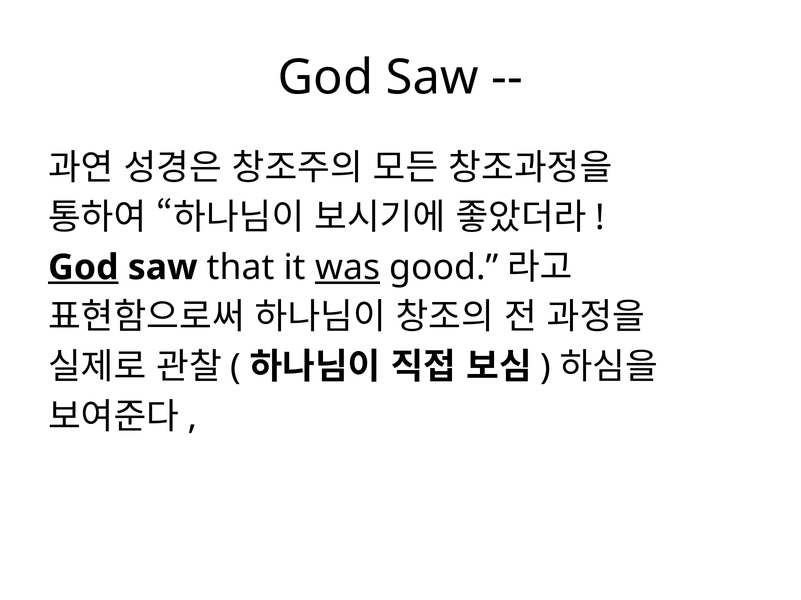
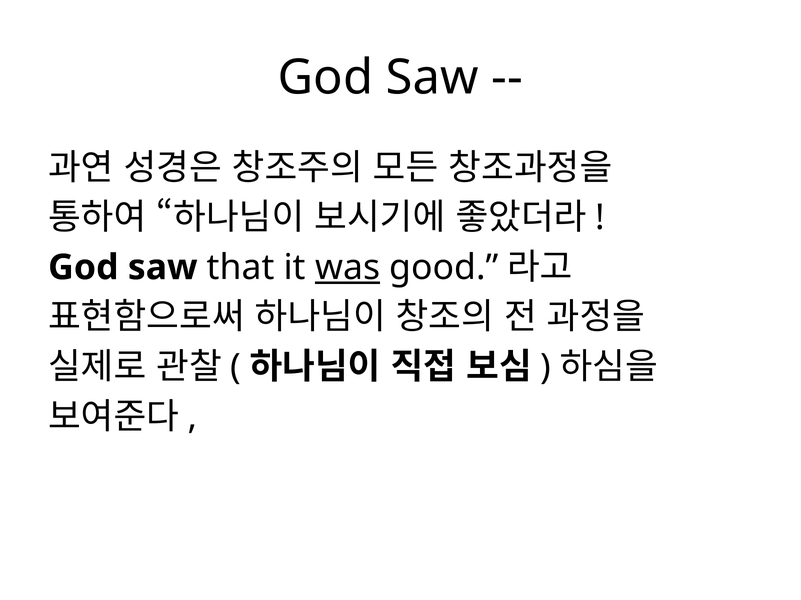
God at (83, 268) underline: present -> none
